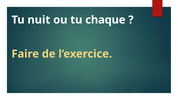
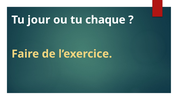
nuit: nuit -> jour
